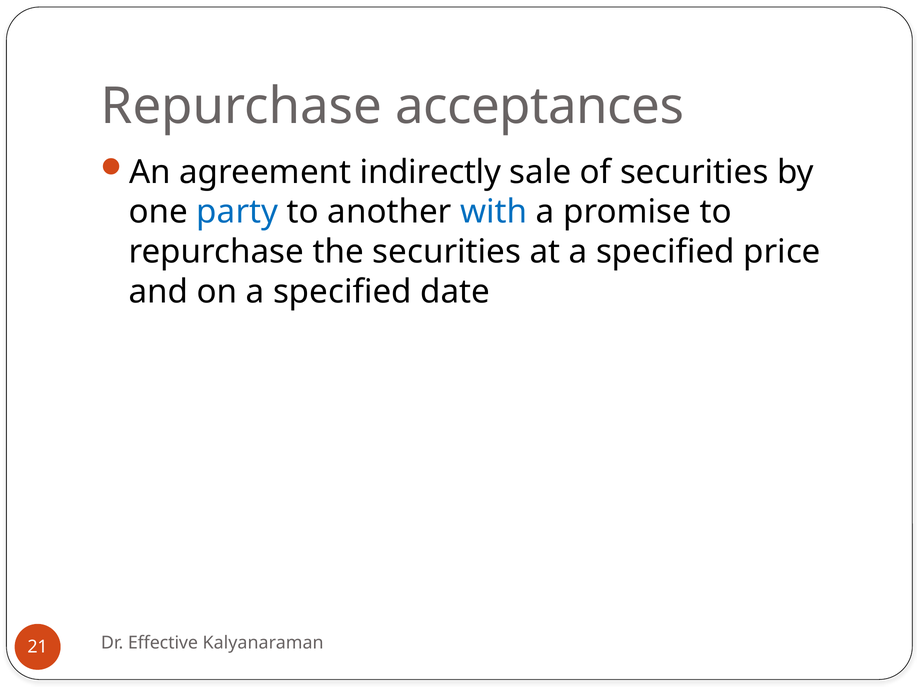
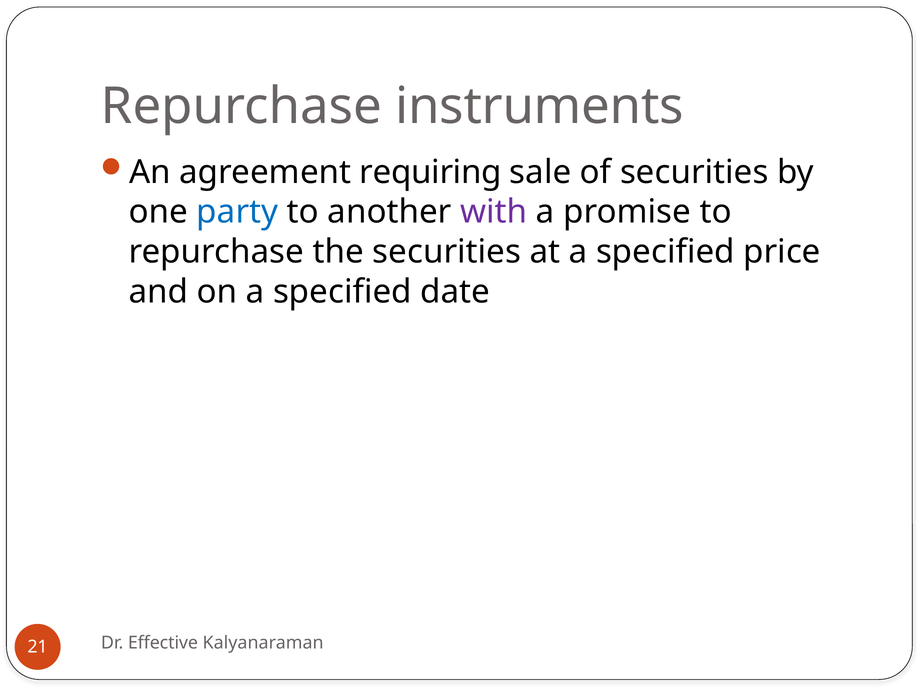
acceptances: acceptances -> instruments
indirectly: indirectly -> requiring
with colour: blue -> purple
